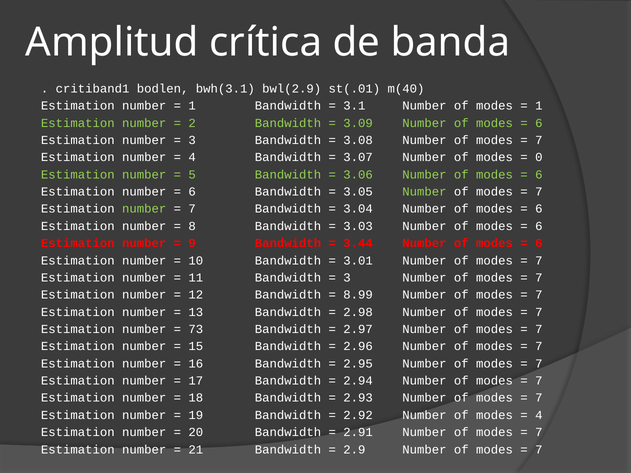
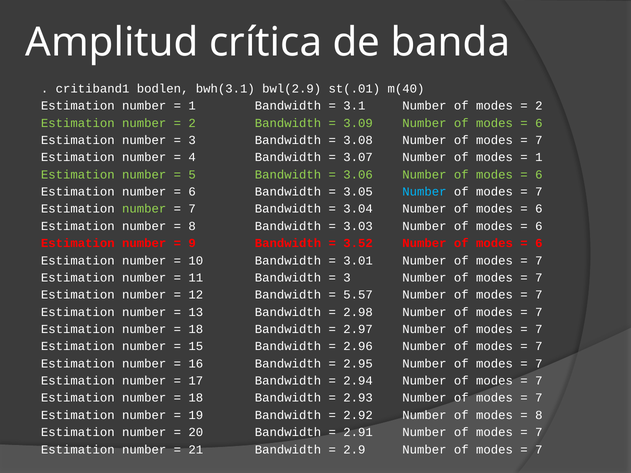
1 at (539, 106): 1 -> 2
0 at (539, 157): 0 -> 1
Number at (424, 192) colour: light green -> light blue
3.44: 3.44 -> 3.52
8.99: 8.99 -> 5.57
73 at (196, 329): 73 -> 18
4 at (539, 415): 4 -> 8
